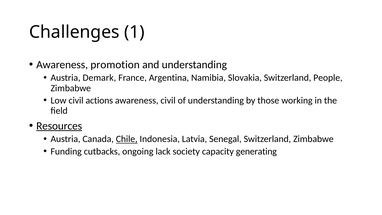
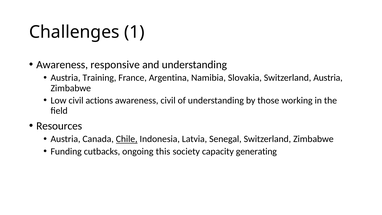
promotion: promotion -> responsive
Demark: Demark -> Training
Switzerland People: People -> Austria
Resources underline: present -> none
lack: lack -> this
